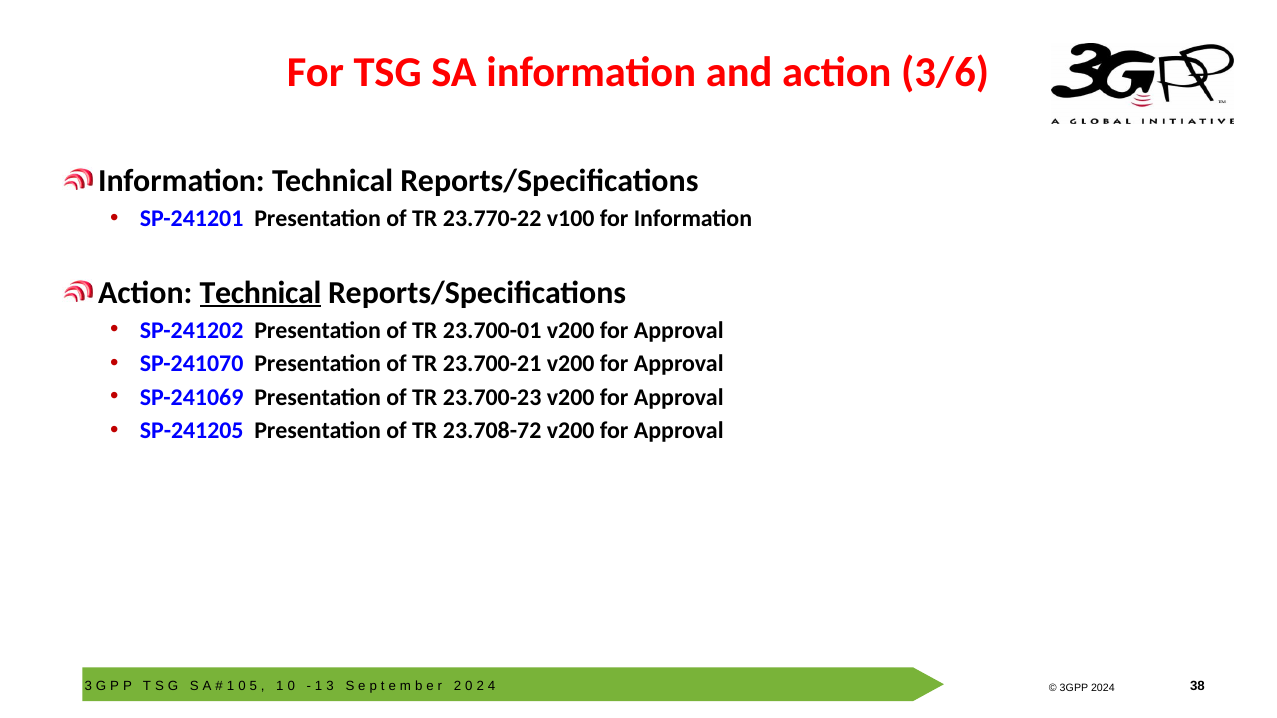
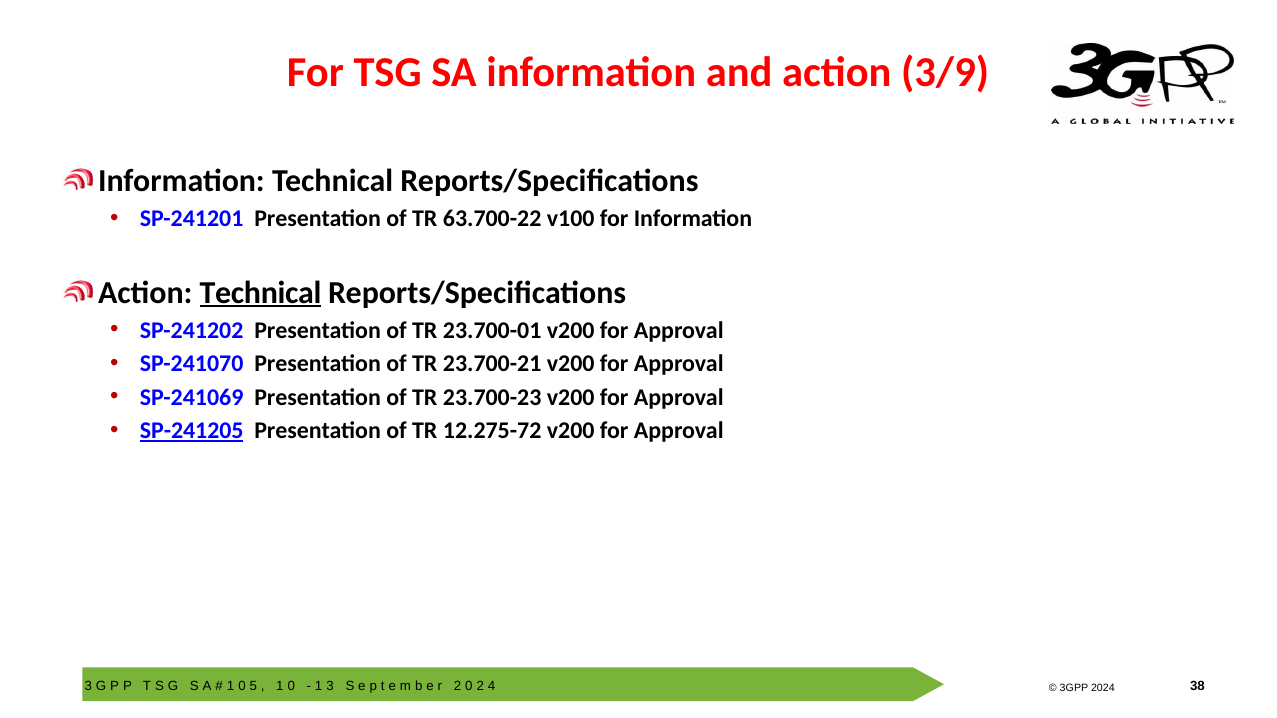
3/6: 3/6 -> 3/9
23.770-22: 23.770-22 -> 63.700-22
SP-241205 underline: none -> present
23.708-72: 23.708-72 -> 12.275-72
